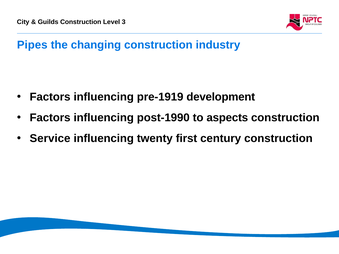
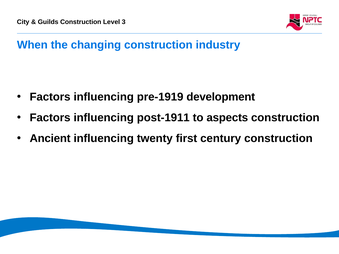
Pipes: Pipes -> When
post-1990: post-1990 -> post-1911
Service: Service -> Ancient
